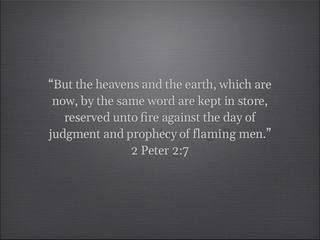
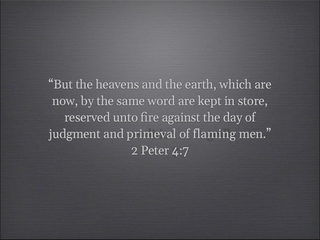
prophecy: prophecy -> primeval
2:7: 2:7 -> 4:7
